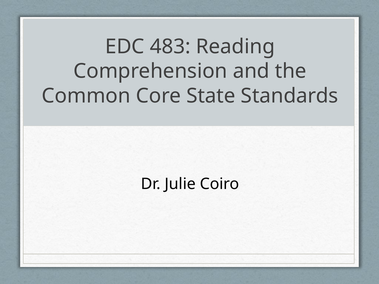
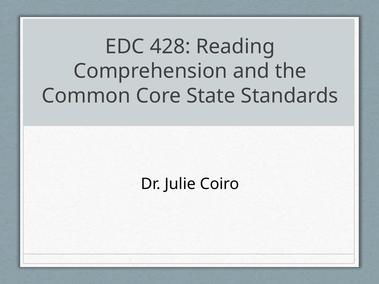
483: 483 -> 428
